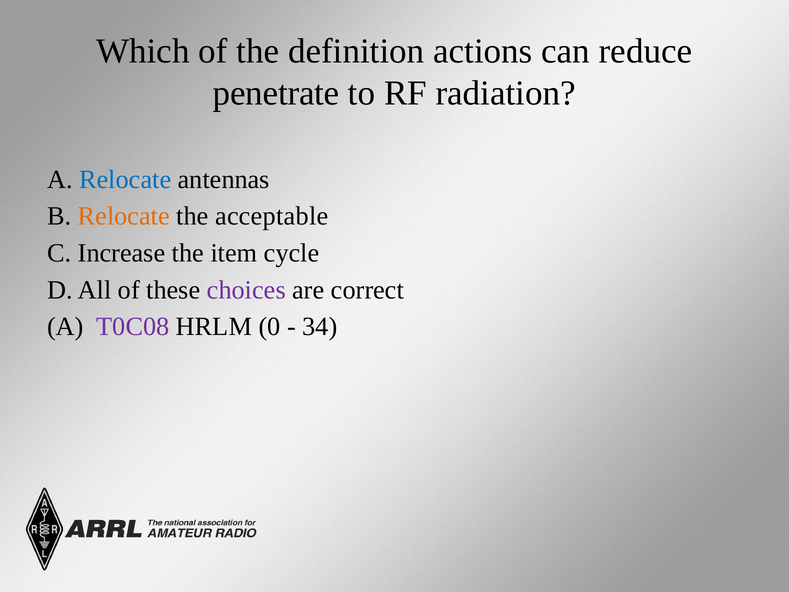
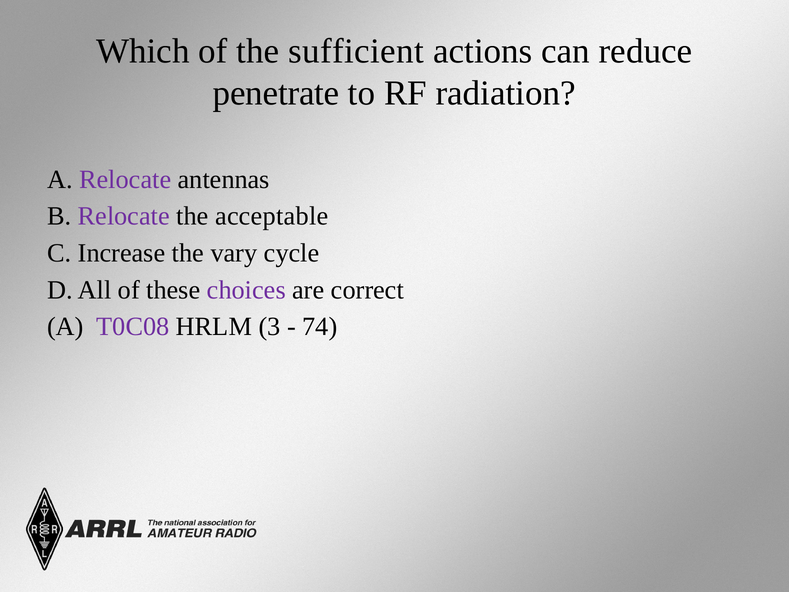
definition: definition -> sufficient
Relocate at (125, 179) colour: blue -> purple
Relocate at (124, 216) colour: orange -> purple
item: item -> vary
0: 0 -> 3
34: 34 -> 74
